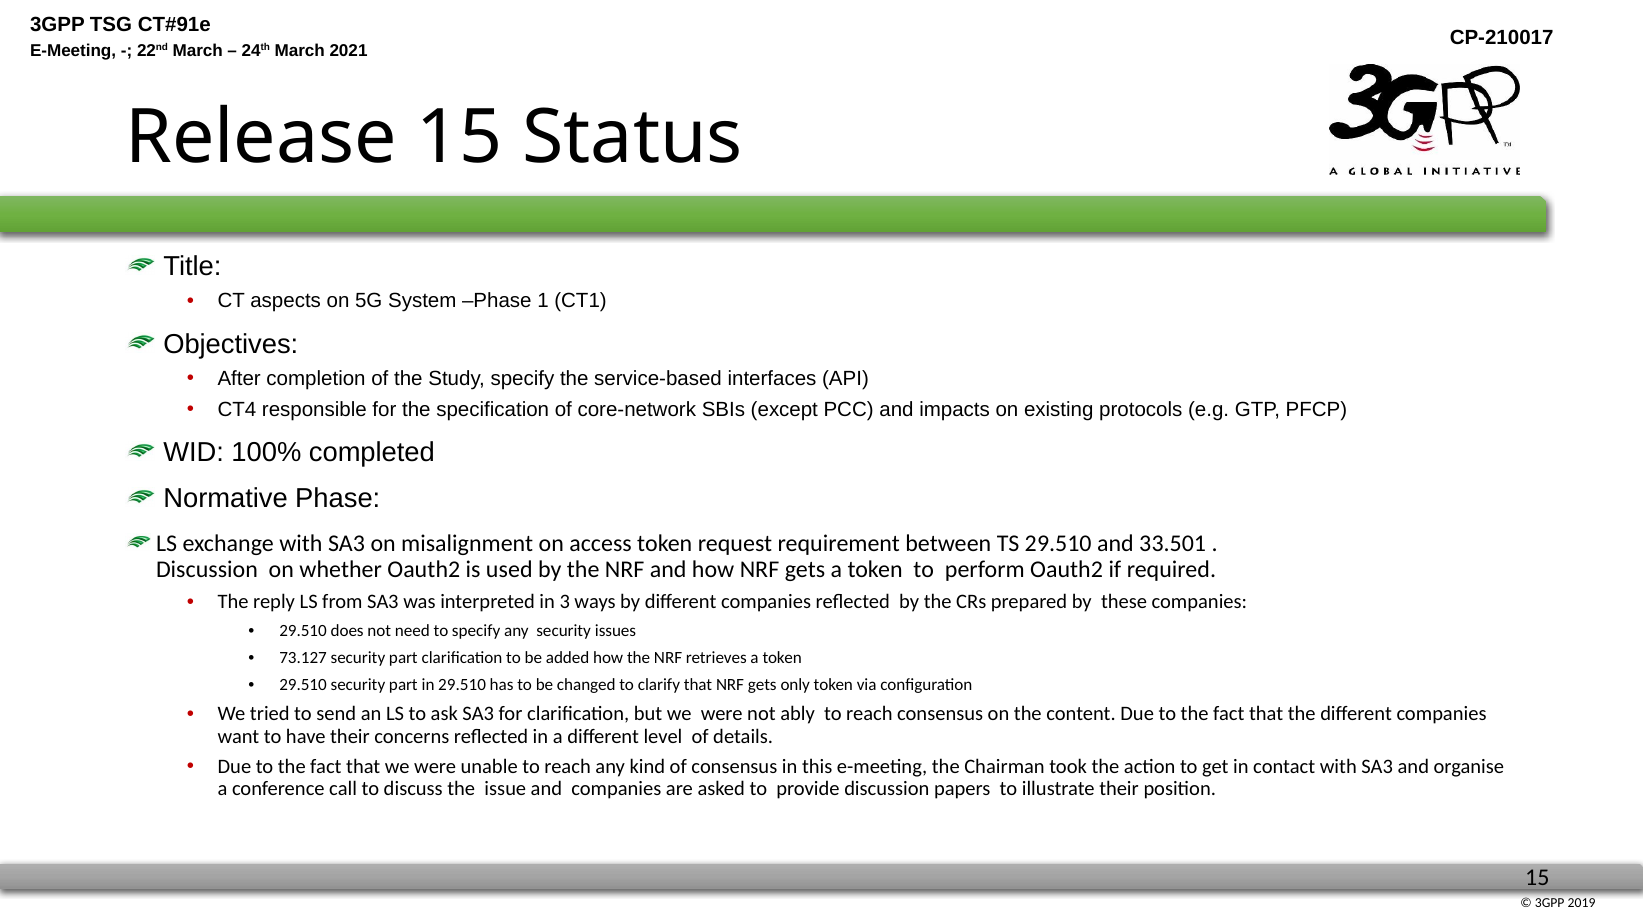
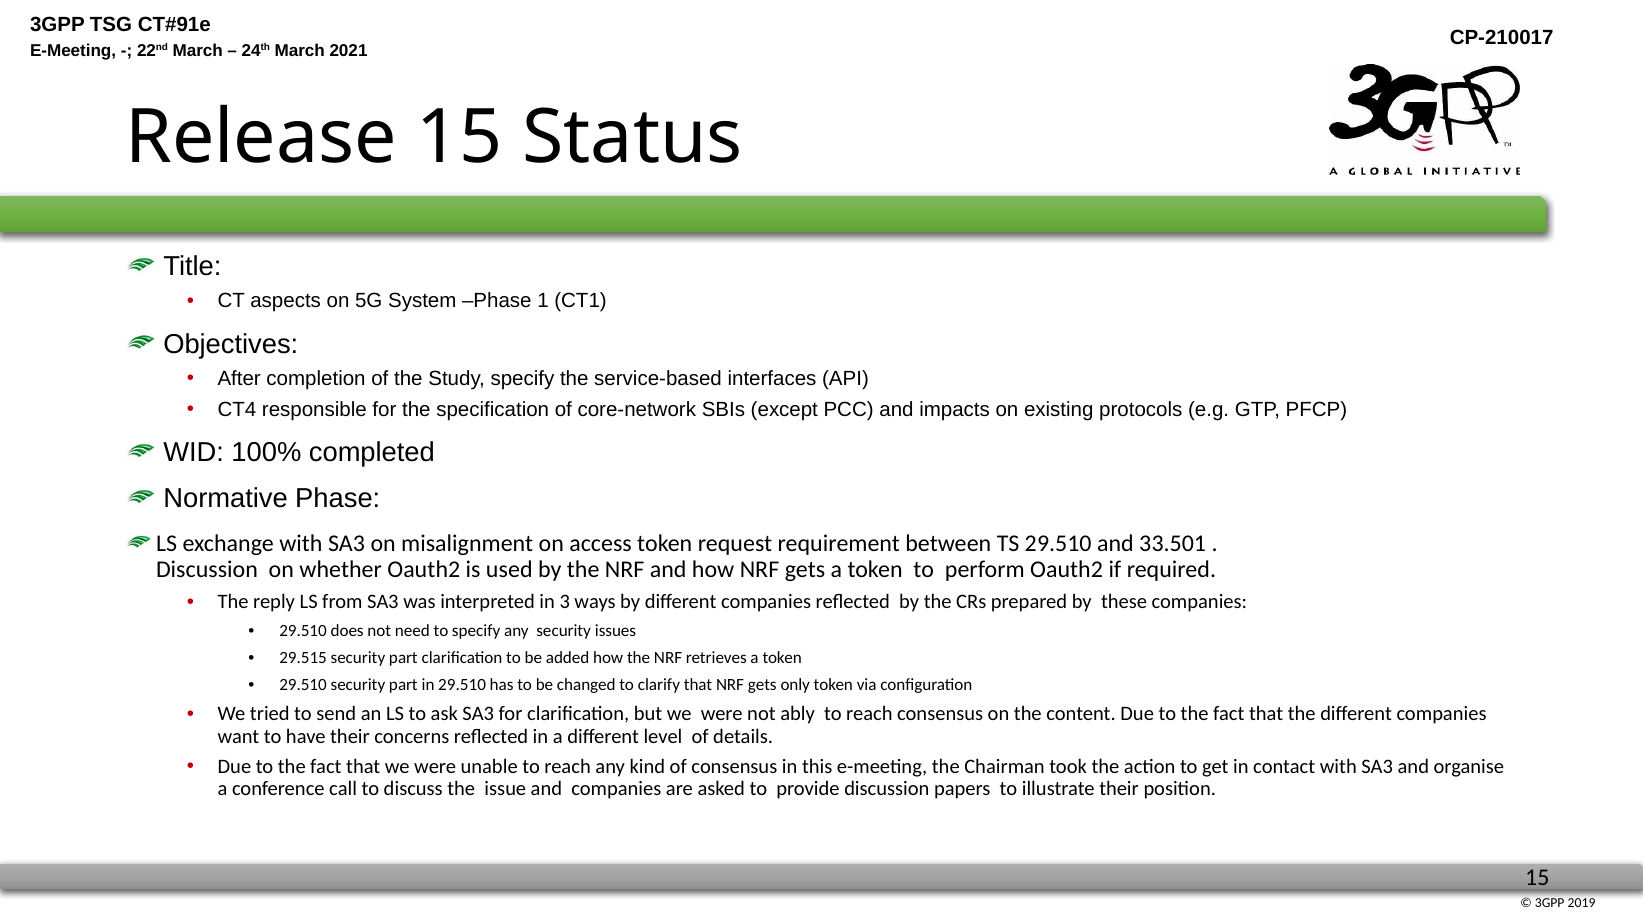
73.127: 73.127 -> 29.515
